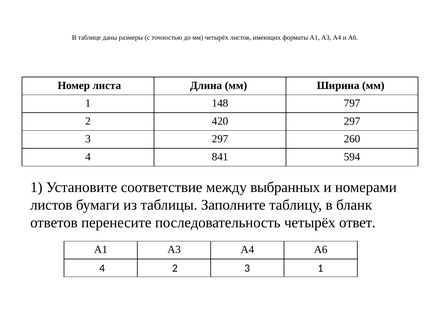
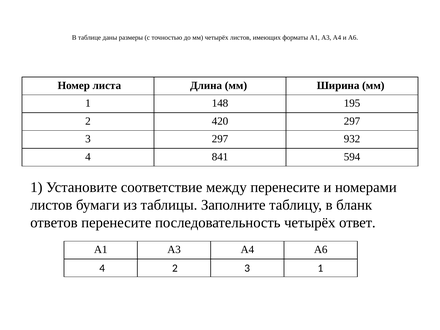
797: 797 -> 195
260: 260 -> 932
между выбранных: выбранных -> перенесите
